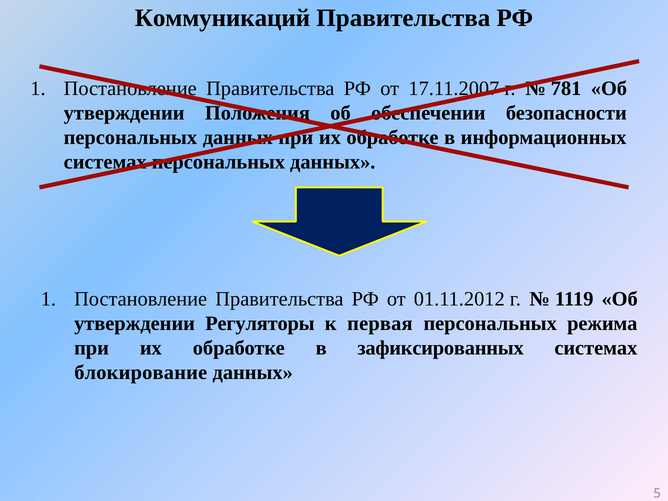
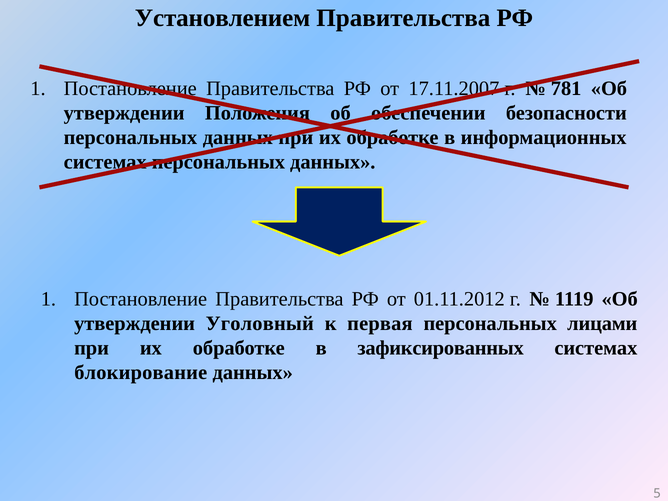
Коммуникаций: Коммуникаций -> Установлением
Регуляторы: Регуляторы -> Уголовный
режима: режима -> лицами
